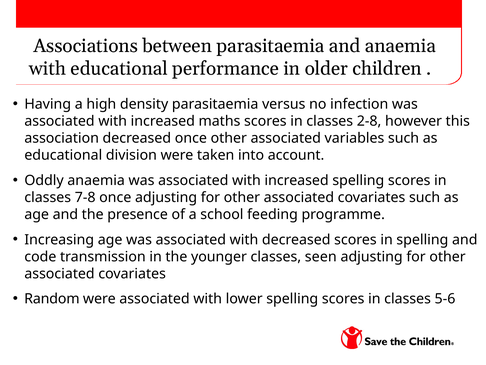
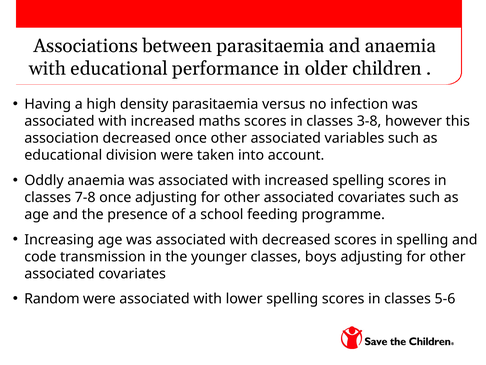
2-8: 2-8 -> 3-8
seen: seen -> boys
